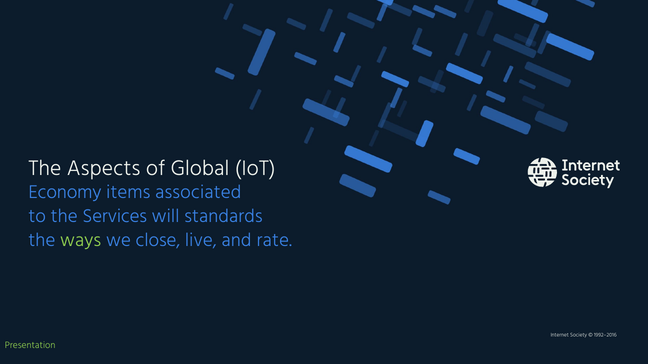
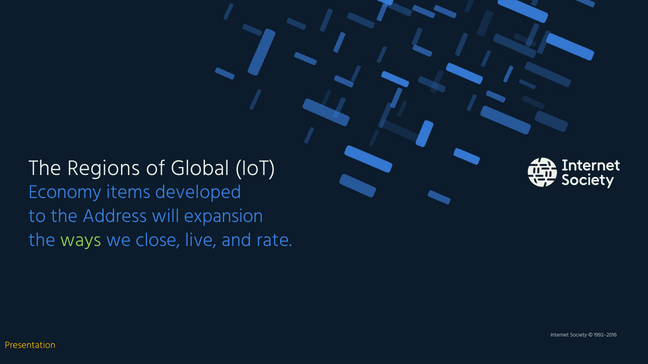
Aspects: Aspects -> Regions
associated: associated -> developed
Services: Services -> Address
standards: standards -> expansion
Presentation colour: light green -> yellow
